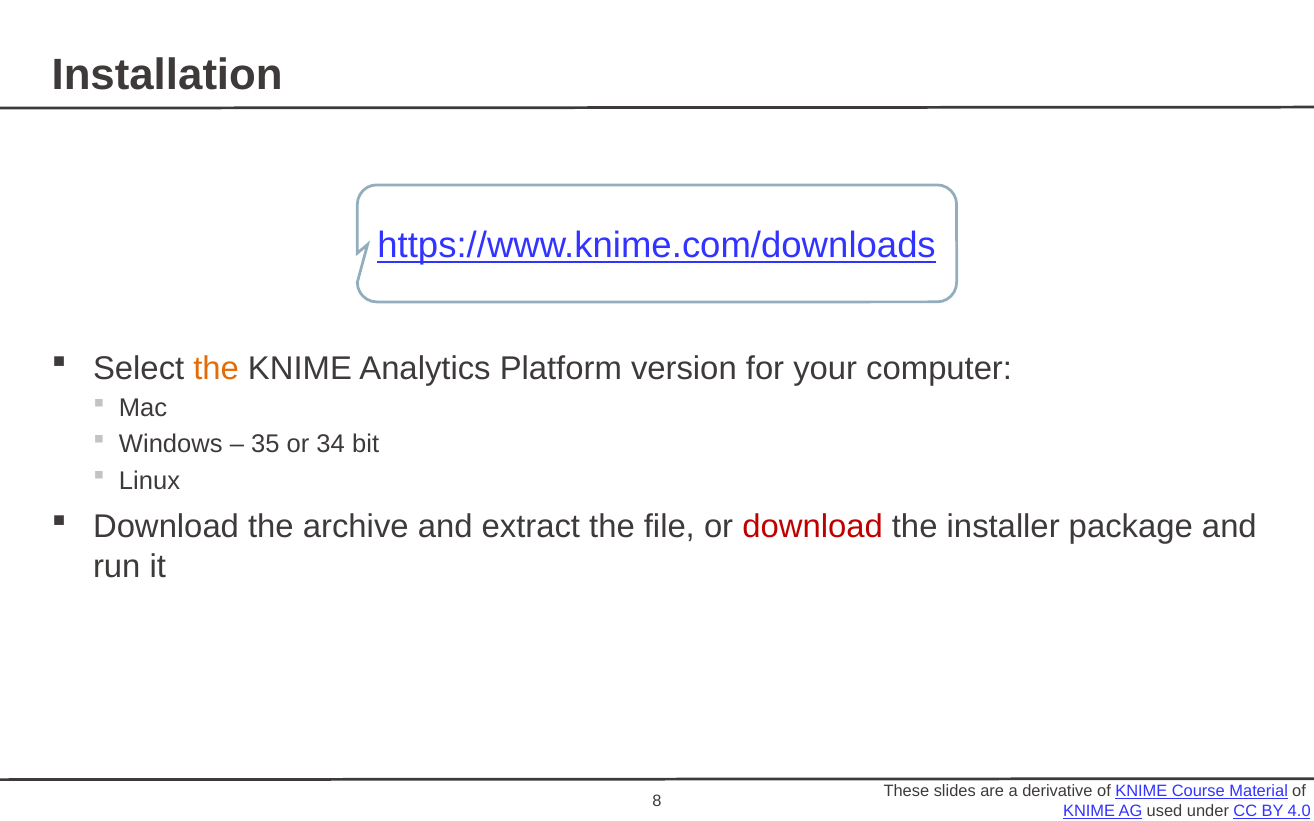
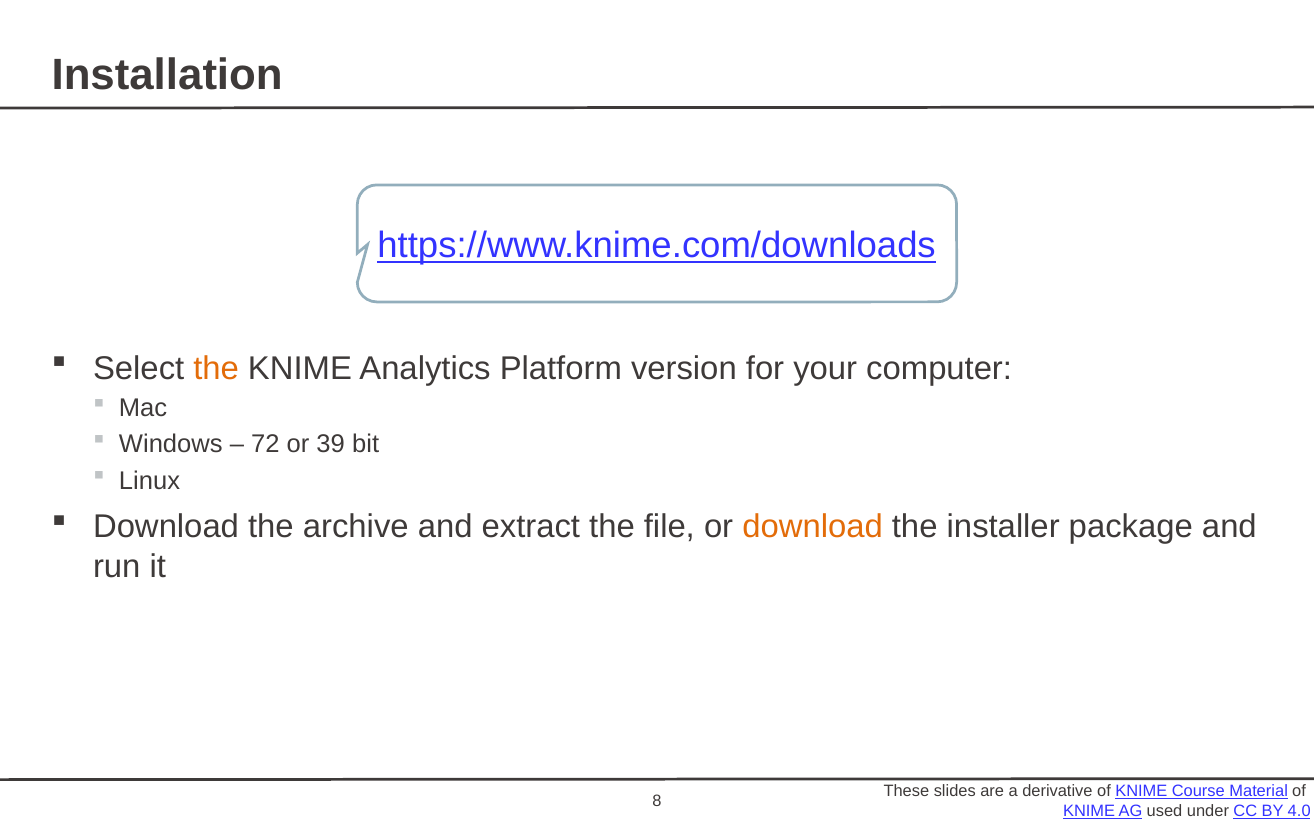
35: 35 -> 72
34: 34 -> 39
download at (813, 527) colour: red -> orange
